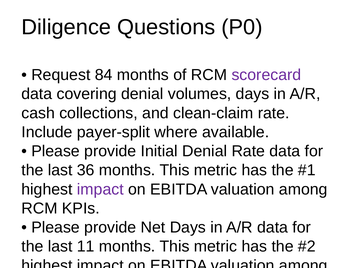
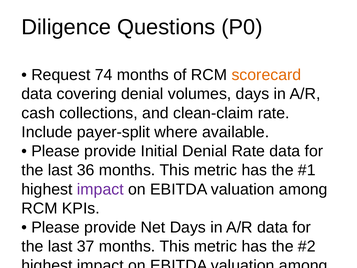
84: 84 -> 74
scorecard colour: purple -> orange
11: 11 -> 37
